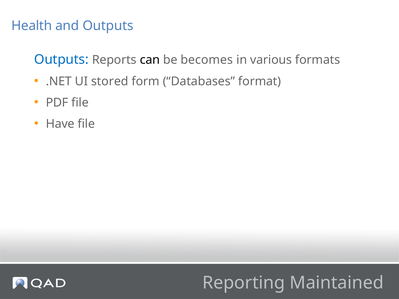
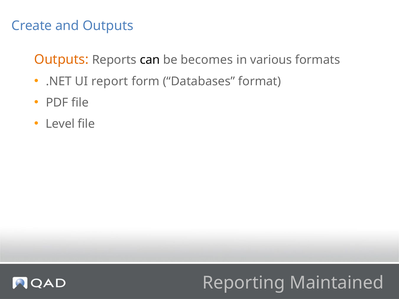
Health: Health -> Create
Outputs at (61, 60) colour: blue -> orange
stored: stored -> report
Have: Have -> Level
